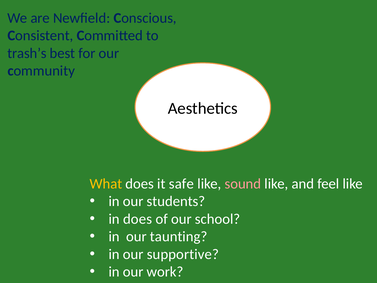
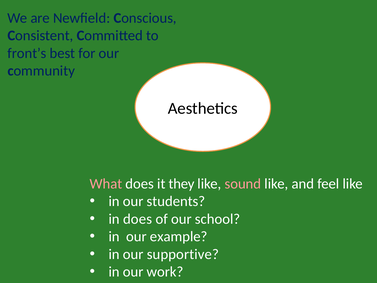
trash’s: trash’s -> front’s
What colour: yellow -> pink
safe: safe -> they
taunting: taunting -> example
